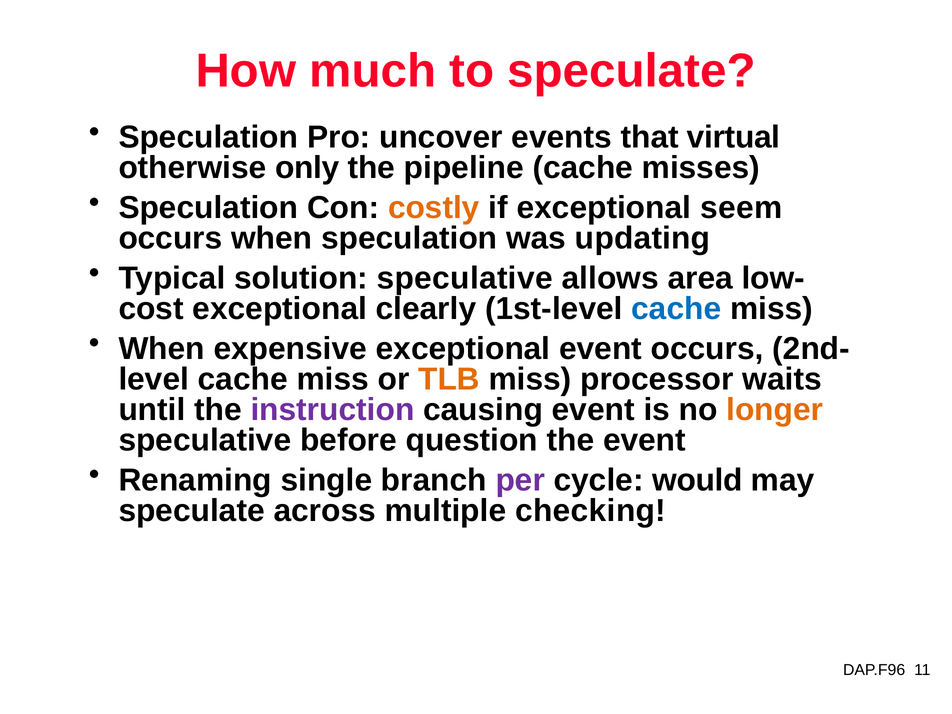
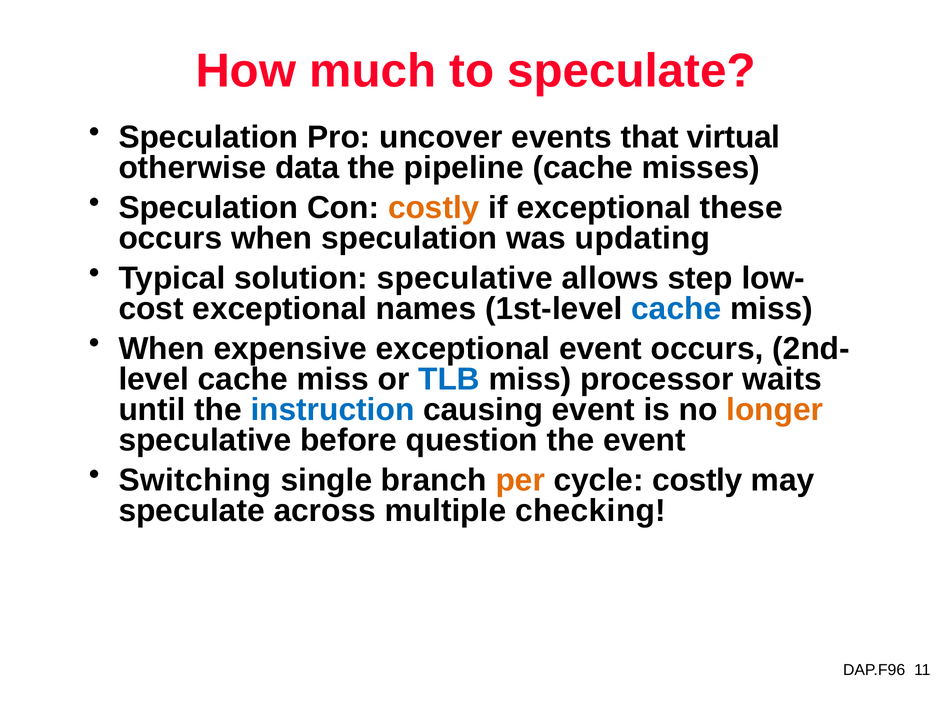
only: only -> data
seem: seem -> these
area: area -> step
clearly: clearly -> names
TLB colour: orange -> blue
instruction colour: purple -> blue
Renaming: Renaming -> Switching
per colour: purple -> orange
cycle would: would -> costly
